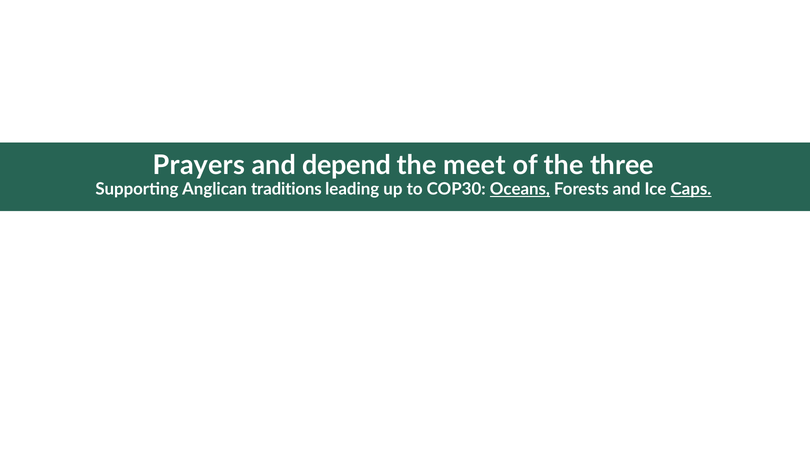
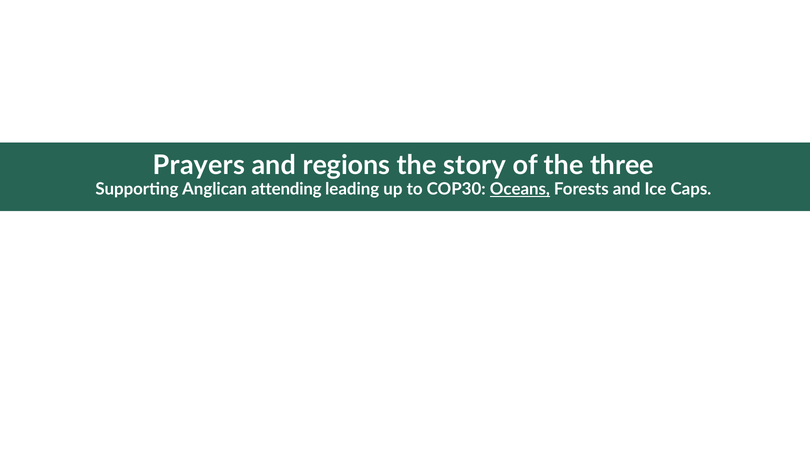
depend: depend -> regions
meet: meet -> story
traditions: traditions -> attending
Caps underline: present -> none
